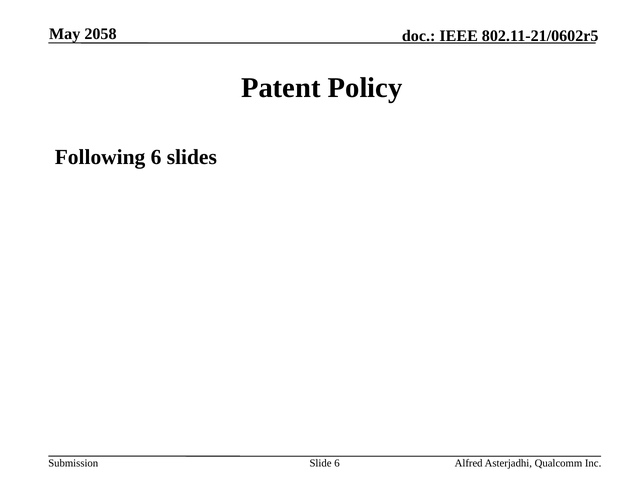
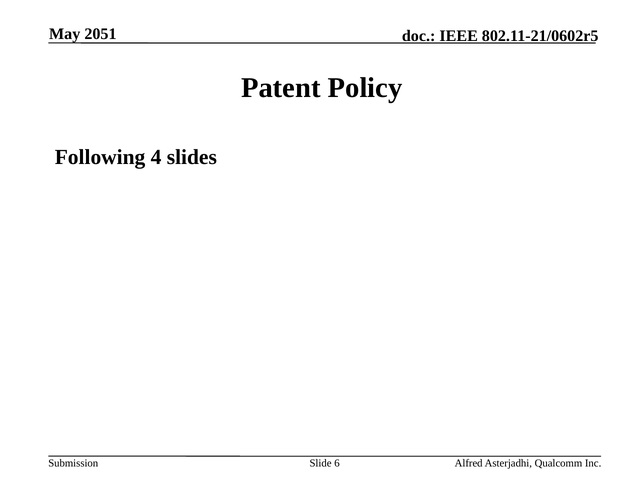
2058: 2058 -> 2051
Following 6: 6 -> 4
